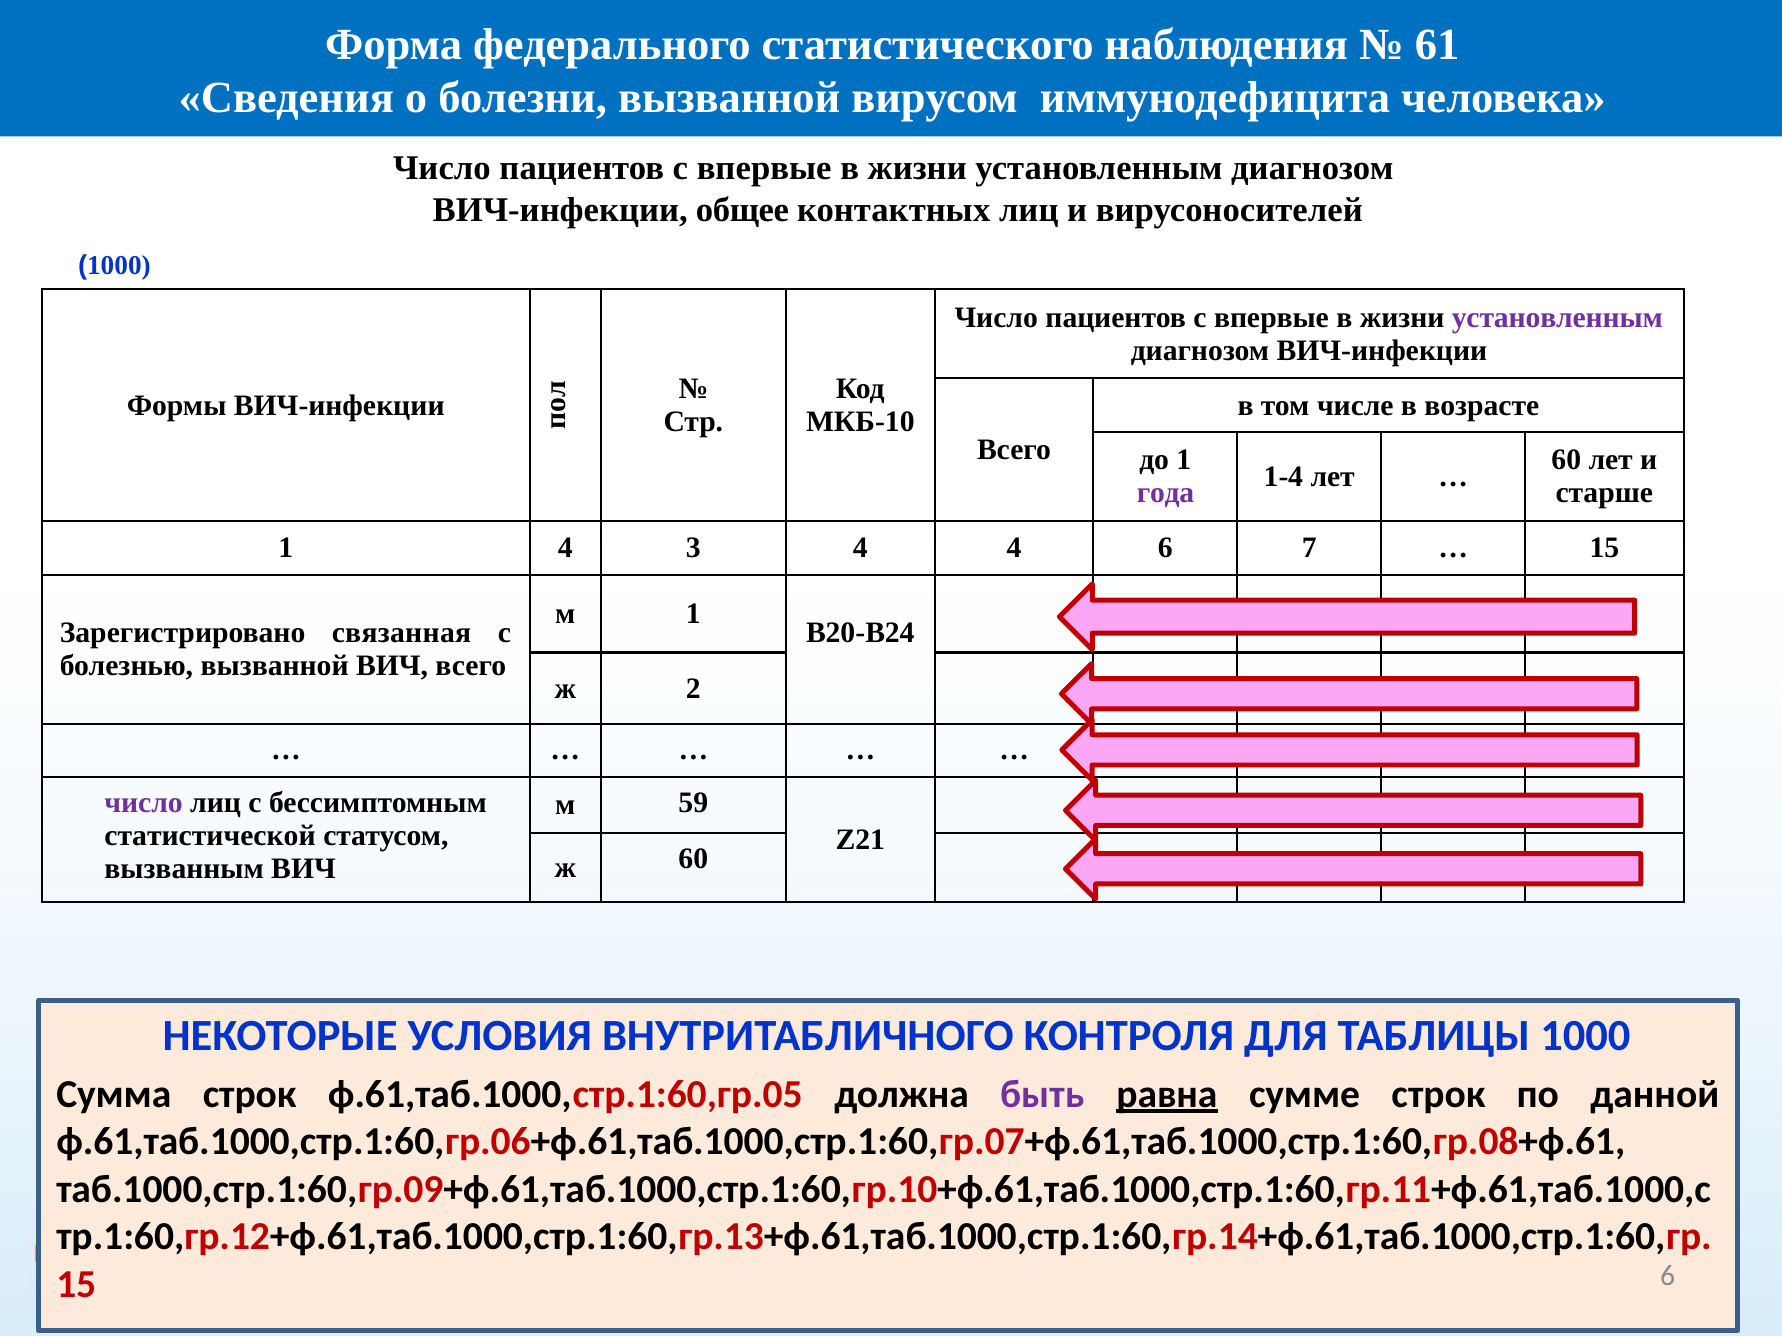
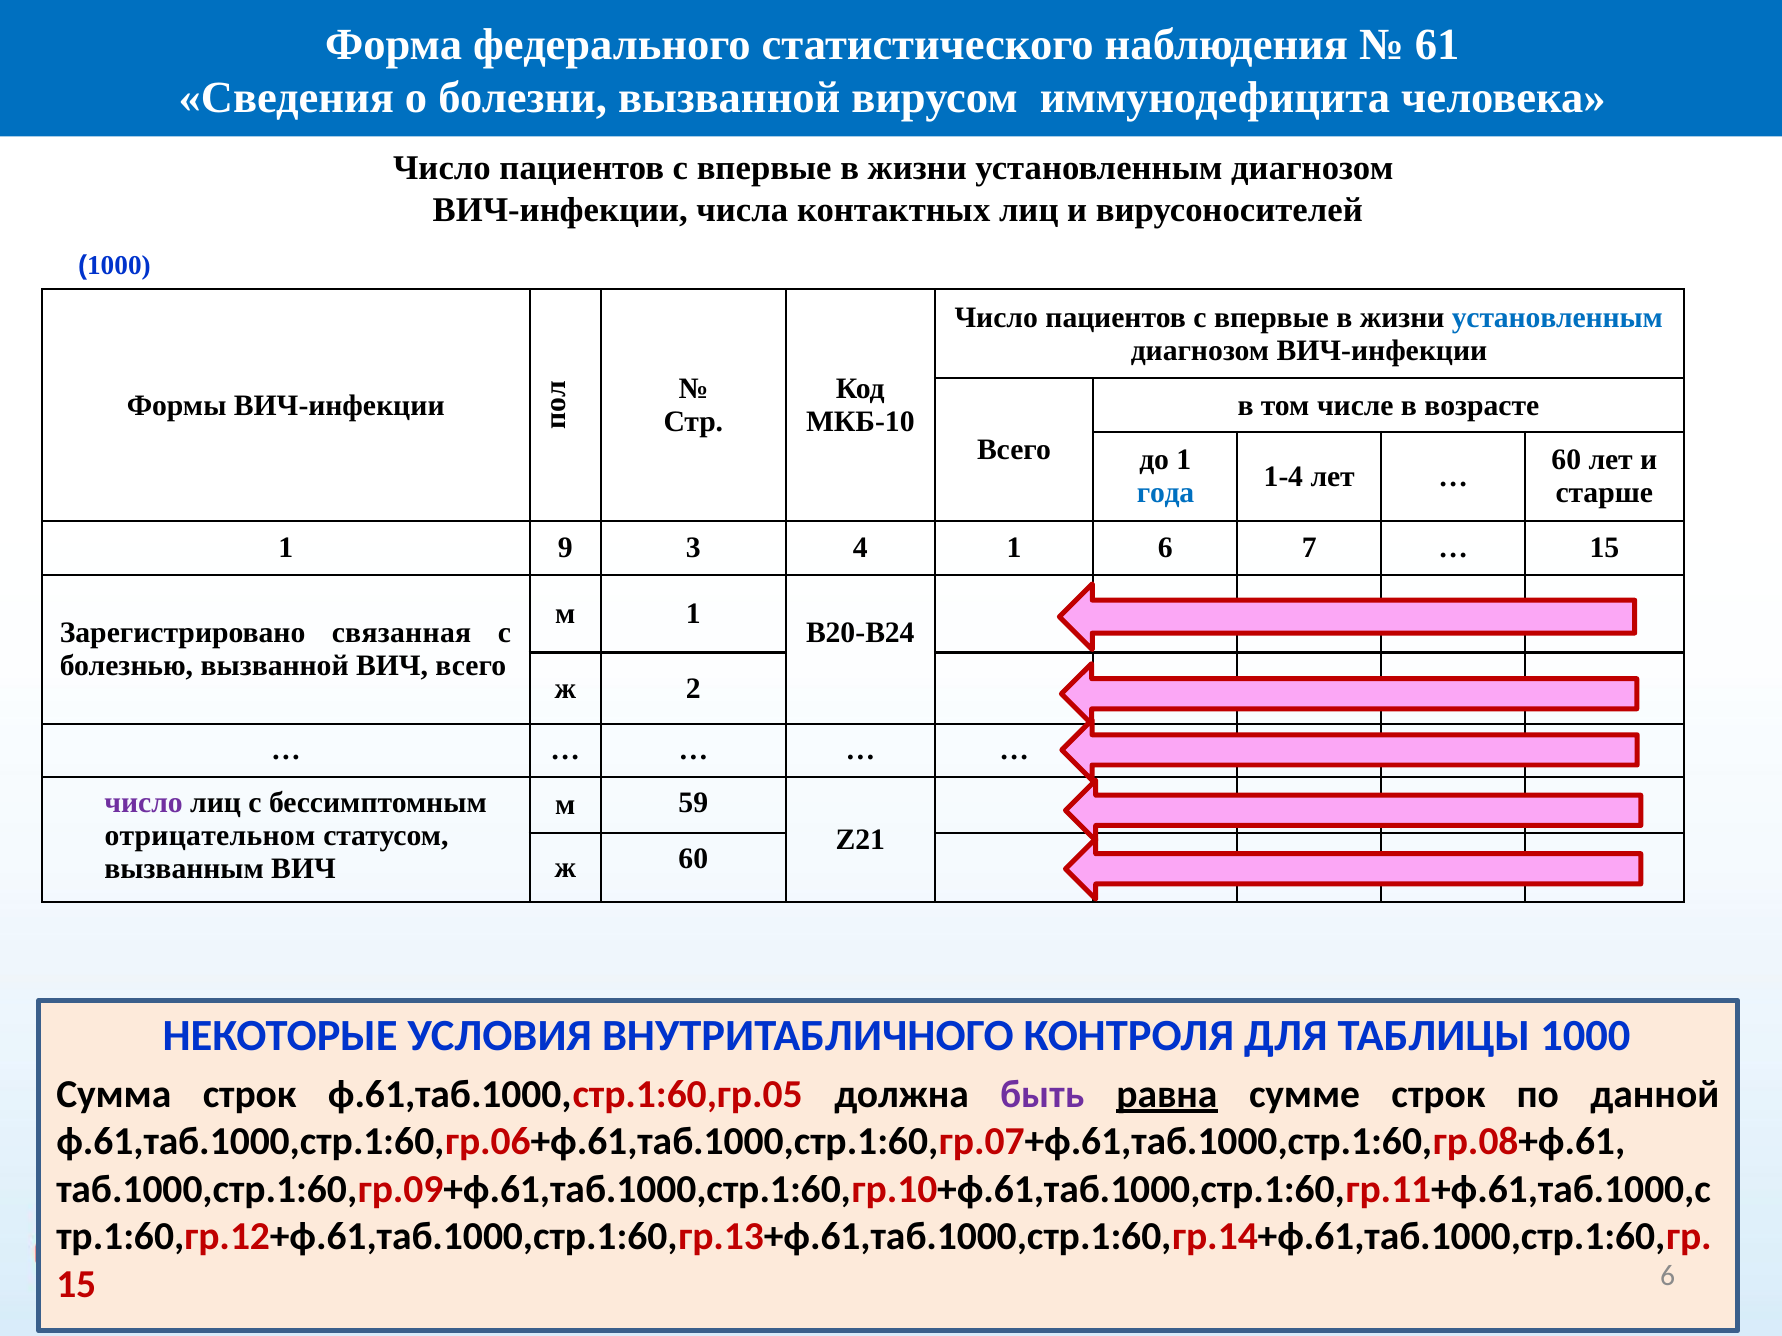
общее: общее -> числа
установленным at (1557, 318) colour: purple -> blue
года colour: purple -> blue
1 4: 4 -> 9
4 4: 4 -> 1
статистической: статистической -> отрицательном
